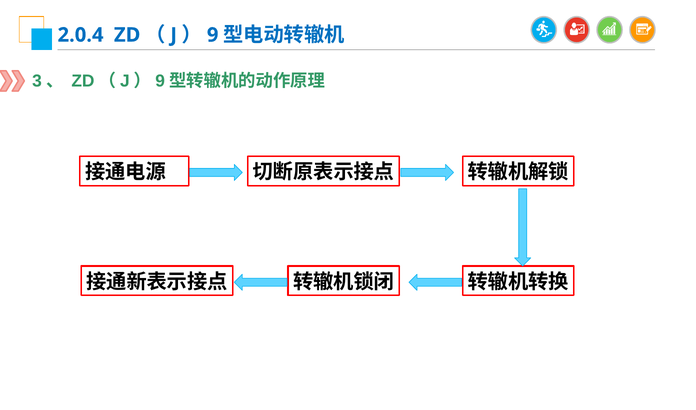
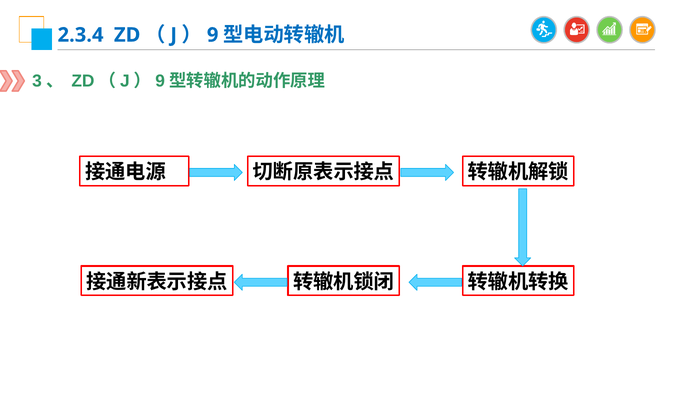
2.0.4: 2.0.4 -> 2.3.4
